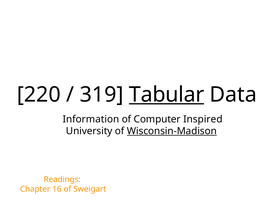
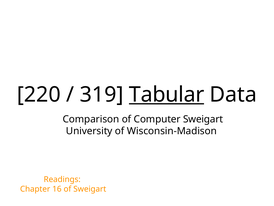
Information: Information -> Comparison
Computer Inspired: Inspired -> Sweigart
Wisconsin-Madison underline: present -> none
